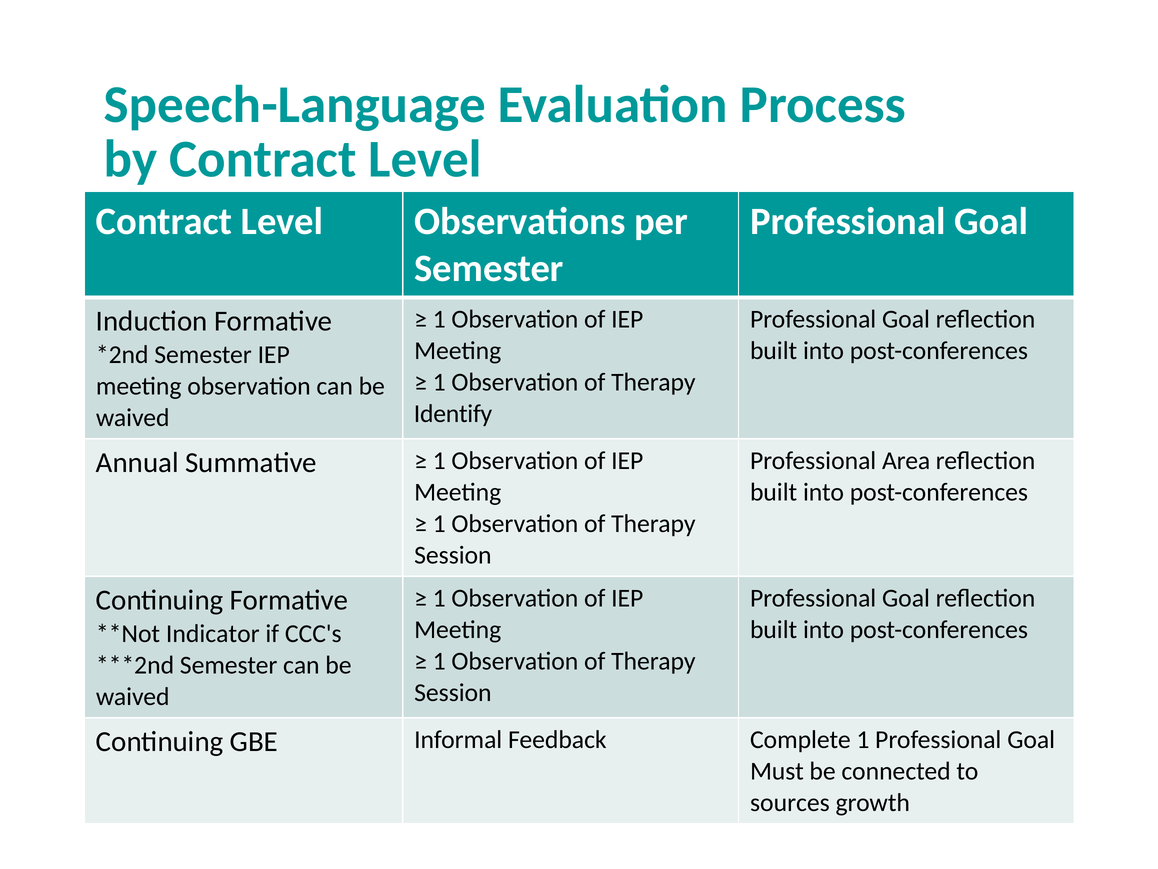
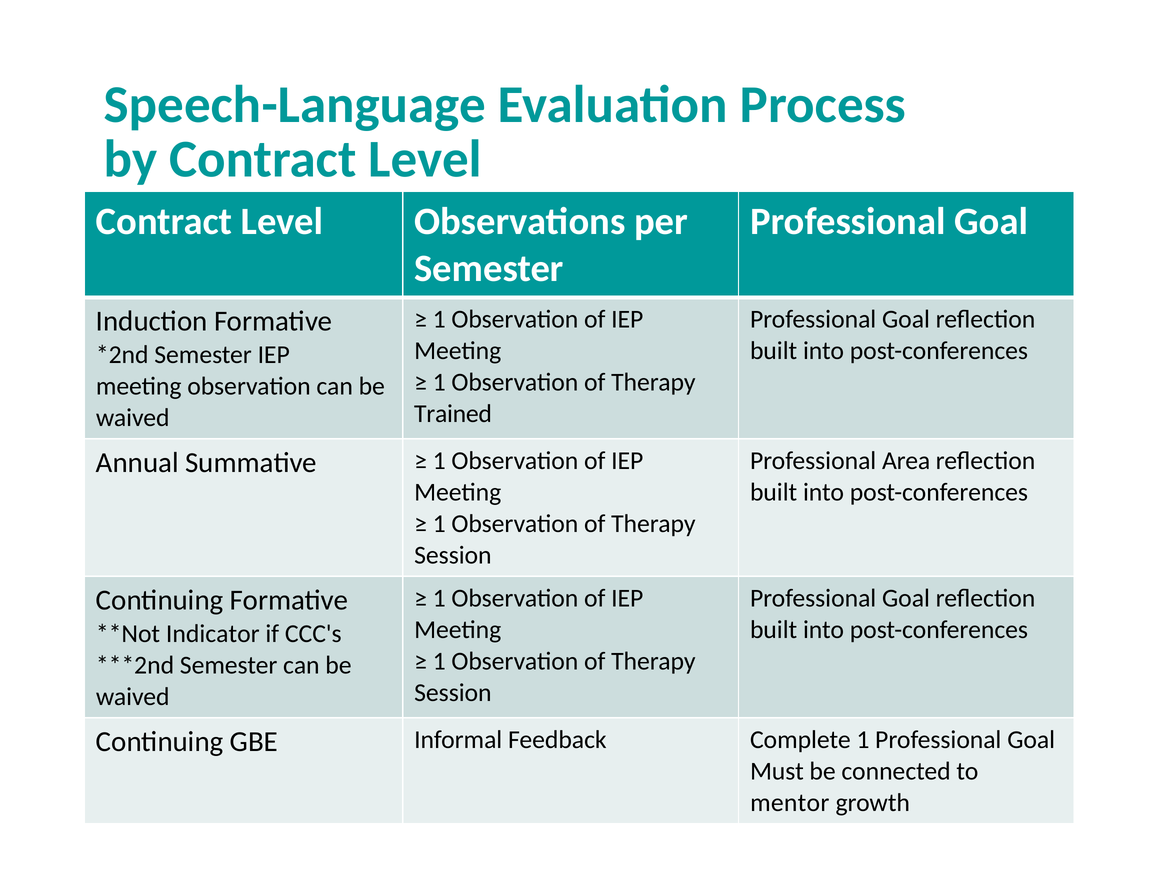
Identify: Identify -> Trained
sources: sources -> mentor
